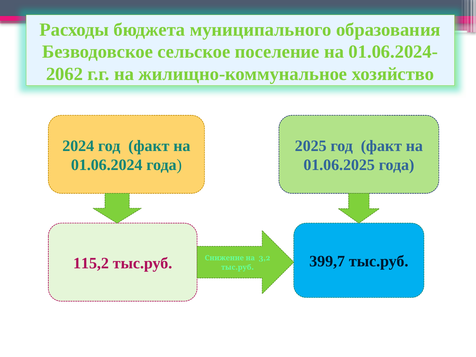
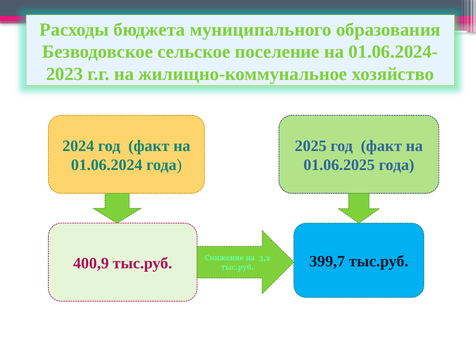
2062: 2062 -> 2023
115,2: 115,2 -> 400,9
